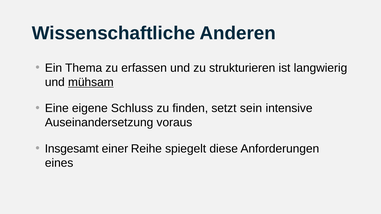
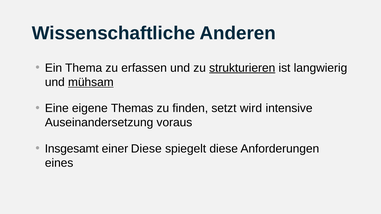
strukturieren underline: none -> present
Schluss: Schluss -> Themas
sein: sein -> wird
einer Reihe: Reihe -> Diese
